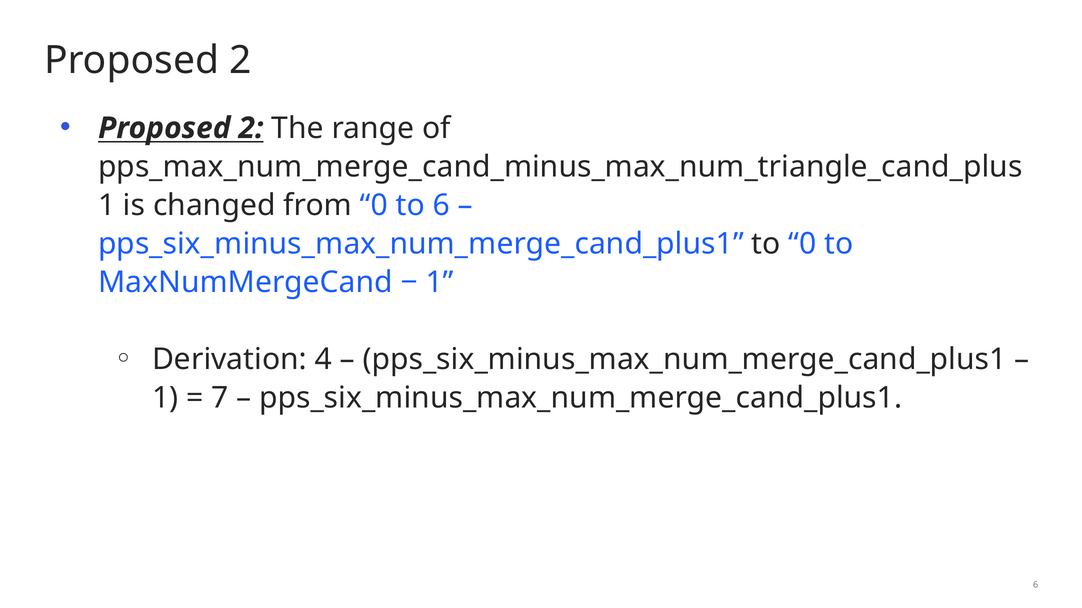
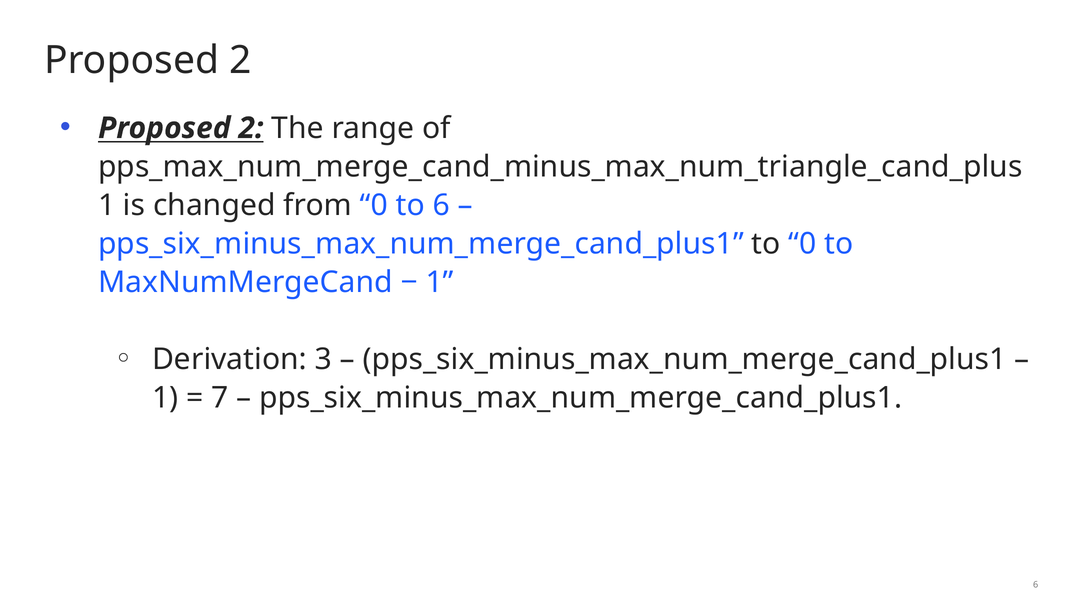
4: 4 -> 3
